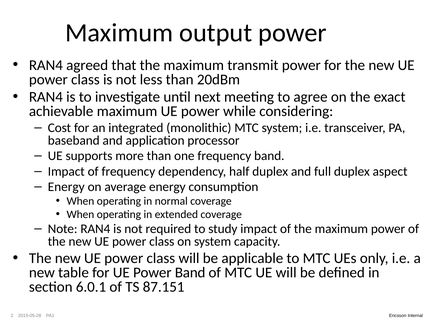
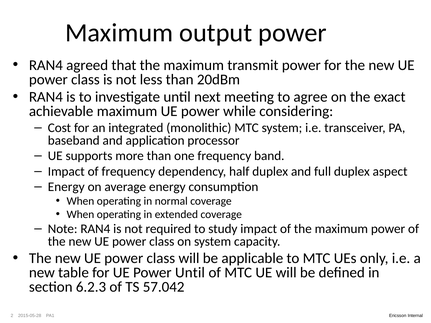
Power Band: Band -> Until
6.0.1: 6.0.1 -> 6.2.3
87.151: 87.151 -> 57.042
